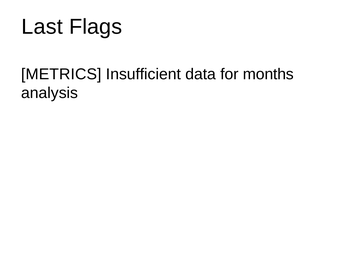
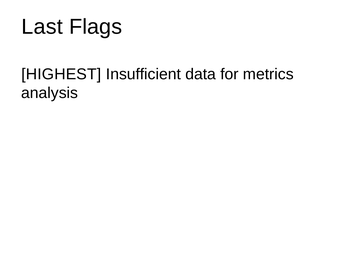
METRICS: METRICS -> HIGHEST
months: months -> metrics
